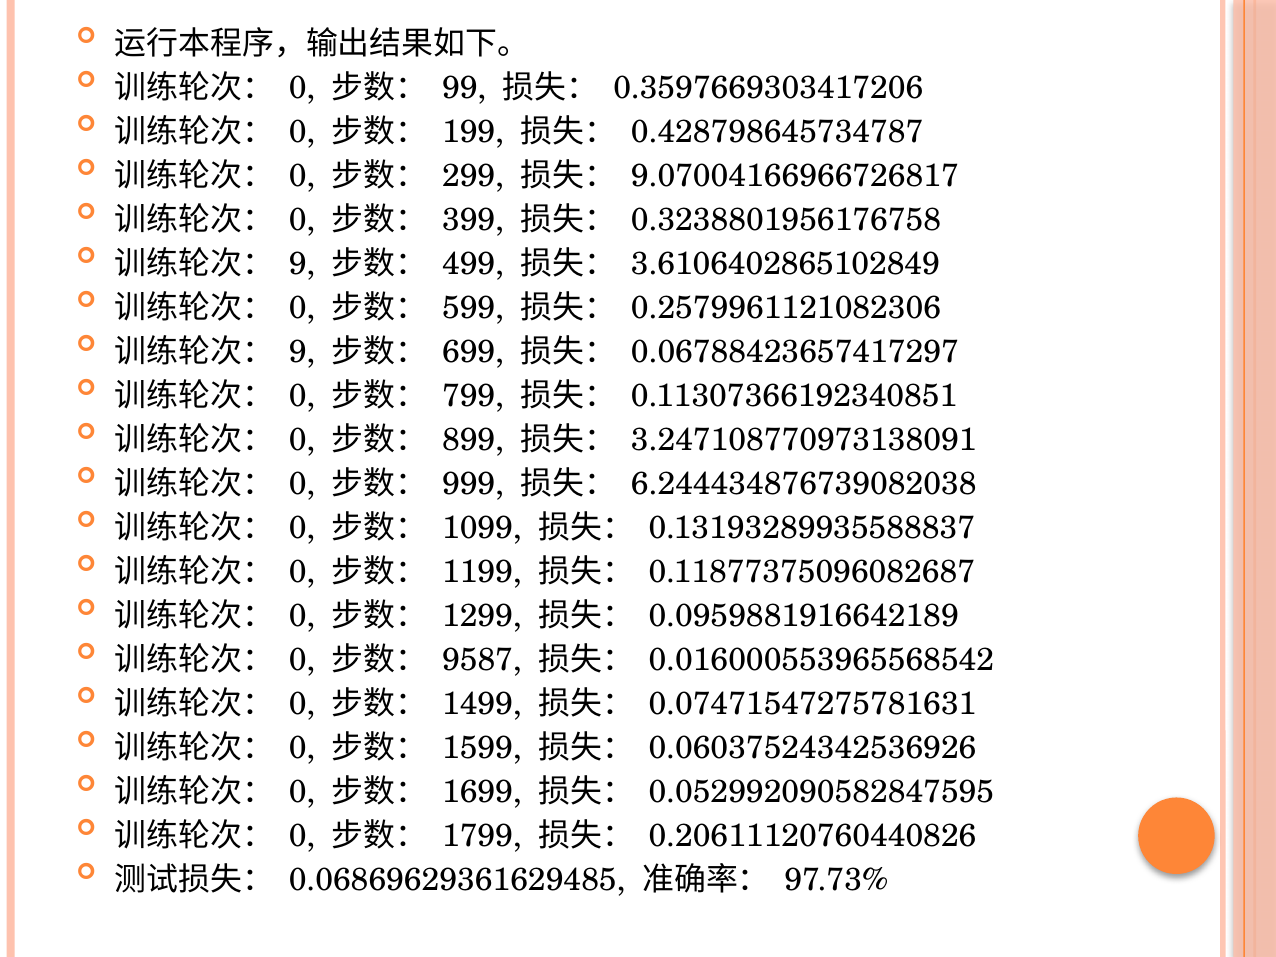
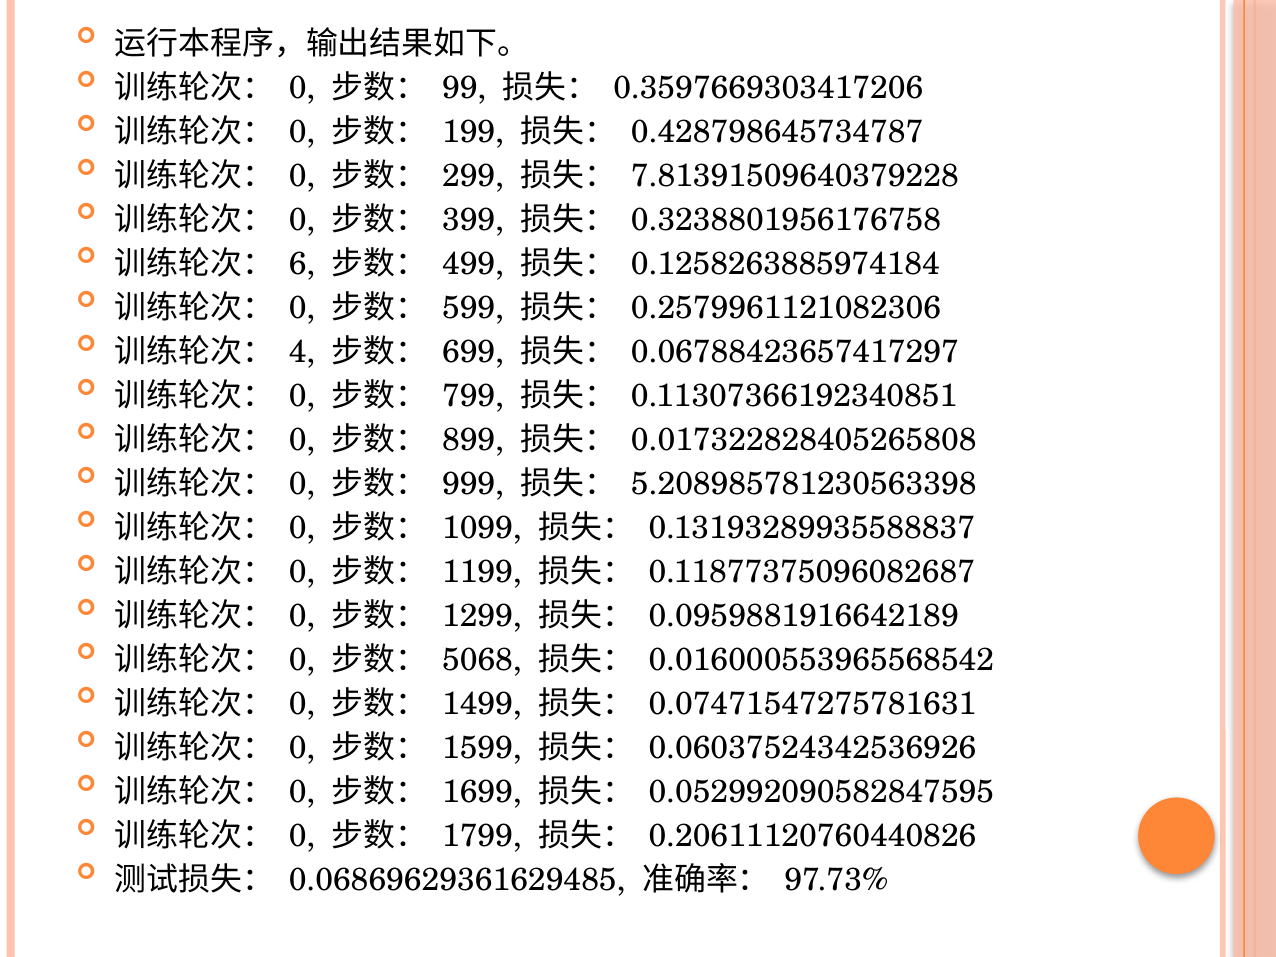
9.07004166966726817: 9.07004166966726817 -> 7.81391509640379228
9 at (302, 264): 9 -> 6
3.6106402865102849: 3.6106402865102849 -> 0.1258263885974184
9 at (302, 352): 9 -> 4
3.247108770973138091: 3.247108770973138091 -> 0.017322828405265808
6.244434876739082038: 6.244434876739082038 -> 5.208985781230563398
9587: 9587 -> 5068
